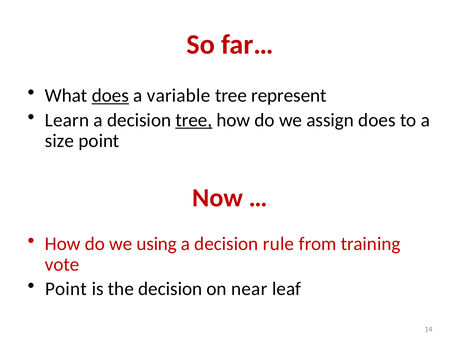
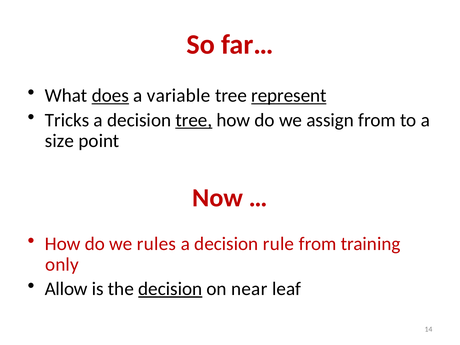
represent underline: none -> present
Learn: Learn -> Tricks
assign does: does -> from
using: using -> rules
vote: vote -> only
Point at (66, 289): Point -> Allow
decision at (170, 289) underline: none -> present
